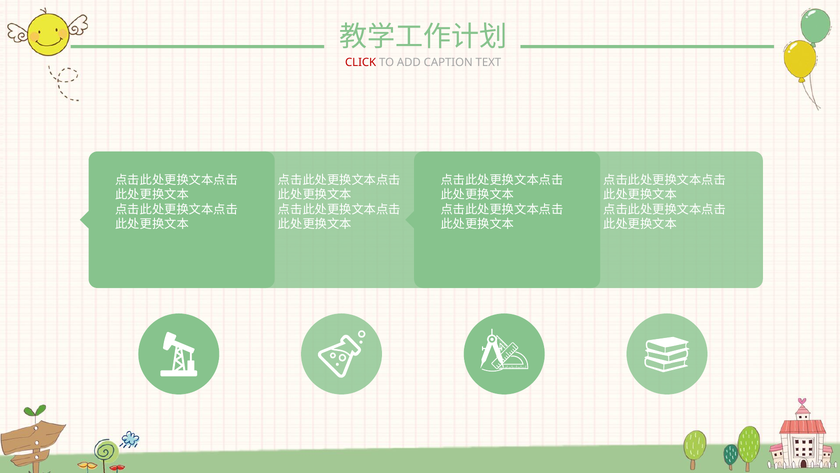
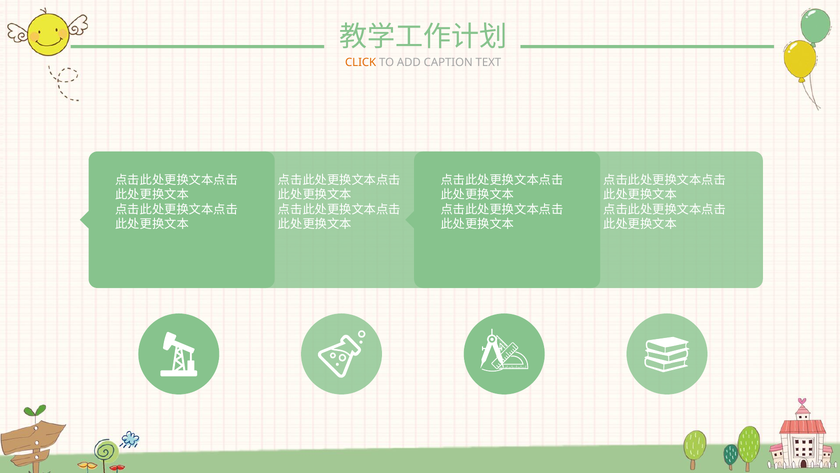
CLICK colour: red -> orange
